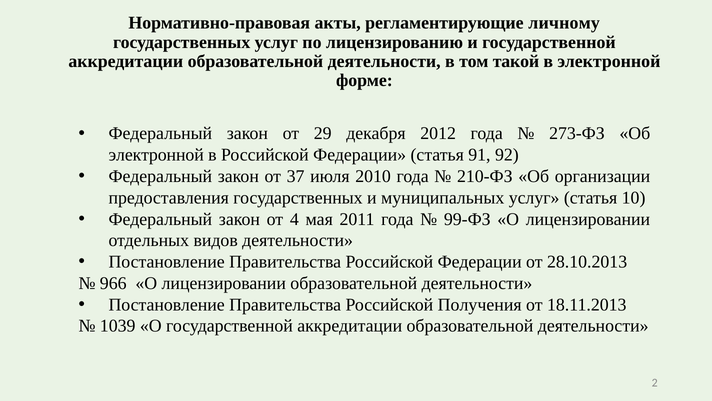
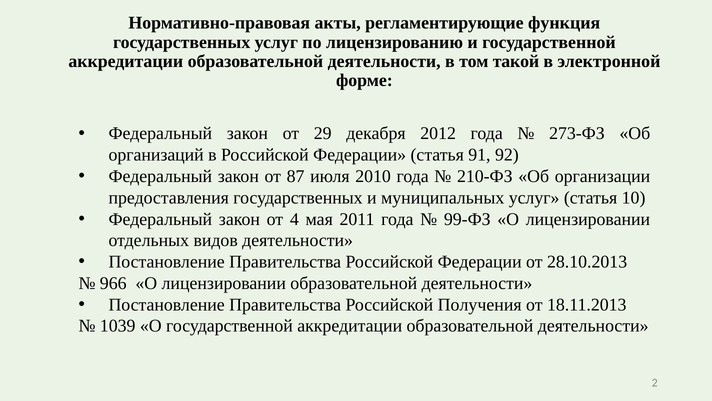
личному: личному -> функция
электронной at (156, 155): электронной -> организаций
37: 37 -> 87
